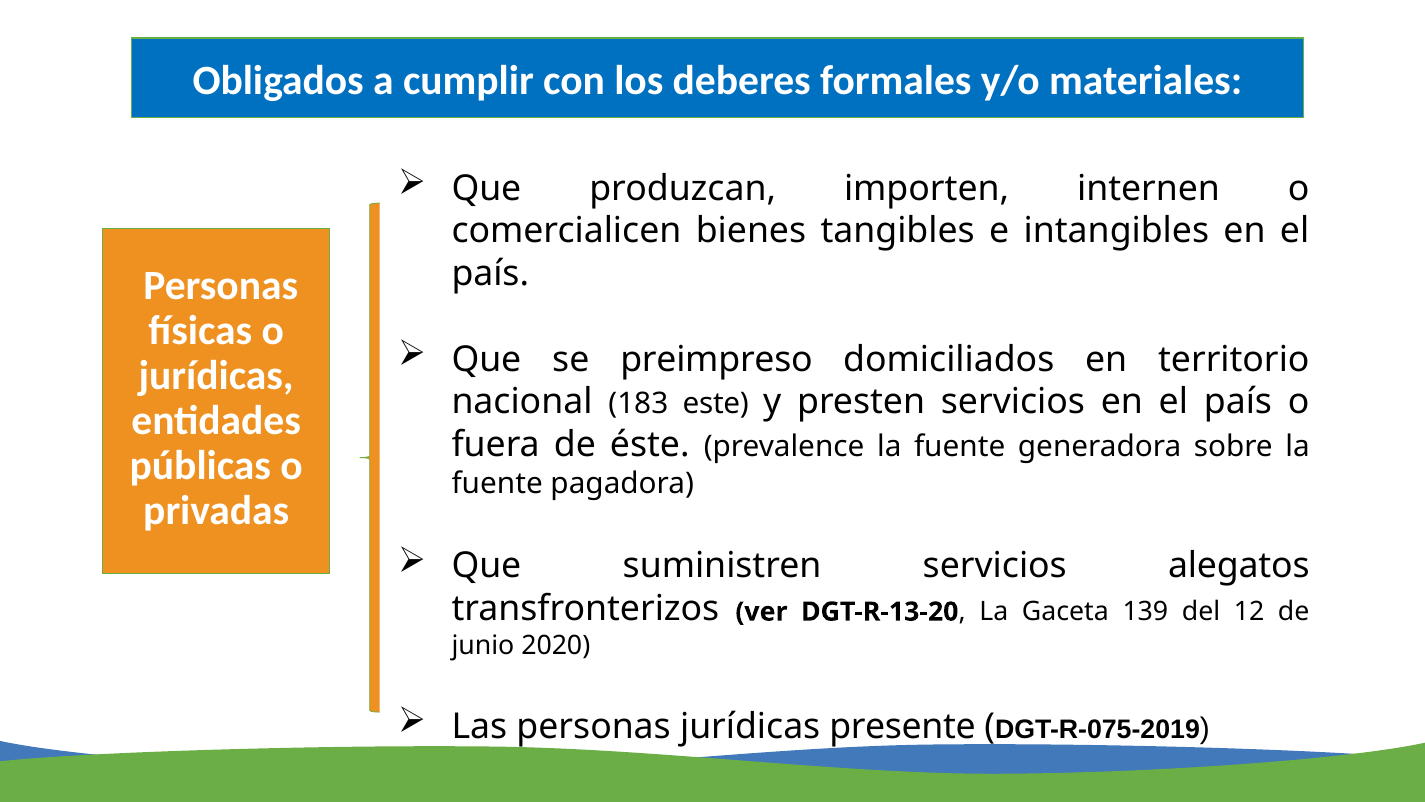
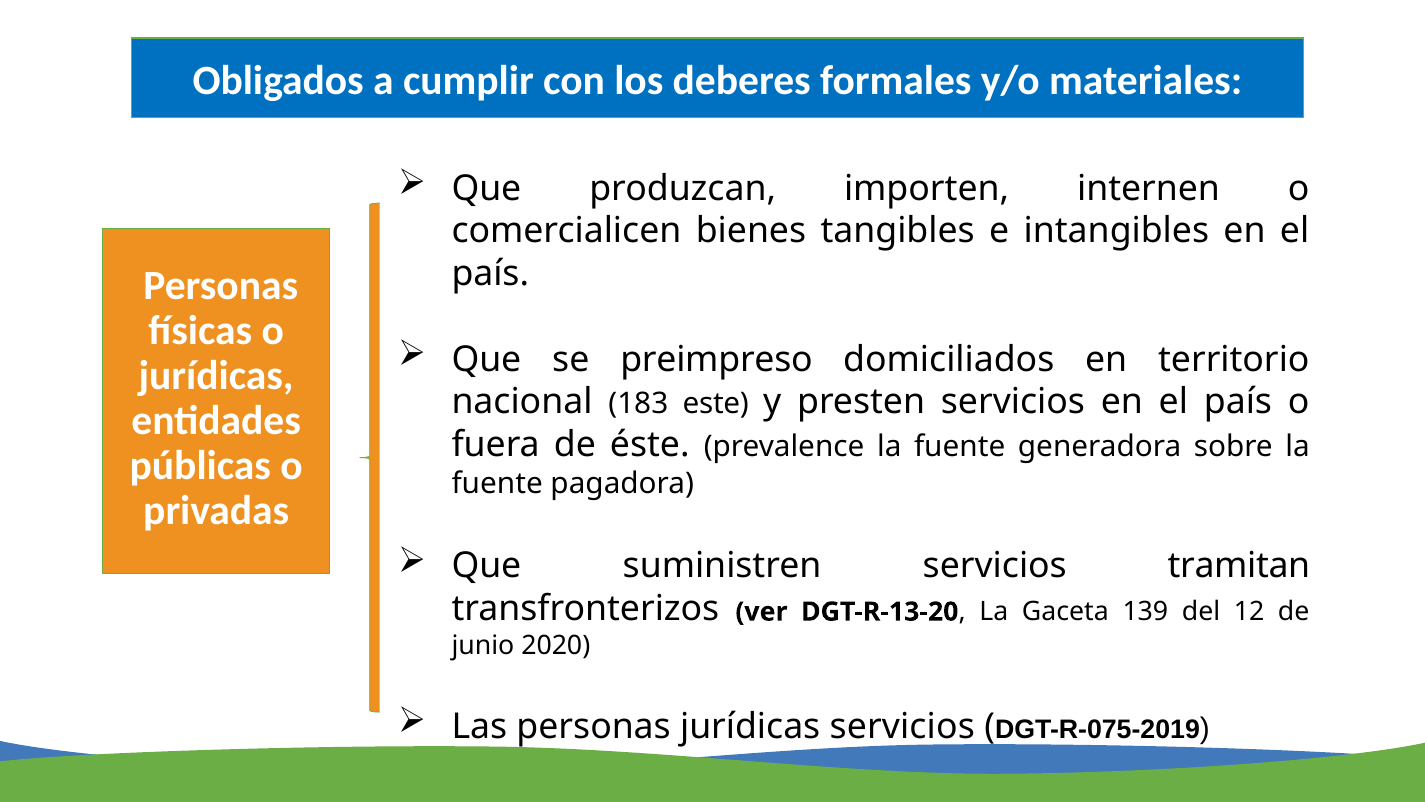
alegatos: alegatos -> tramitan
jurídicas presente: presente -> servicios
